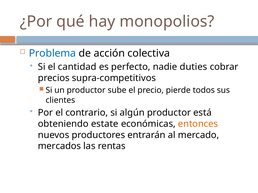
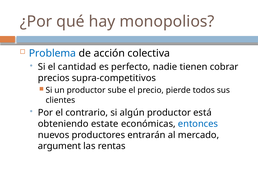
duties: duties -> tienen
entonces colour: orange -> blue
mercados: mercados -> argument
